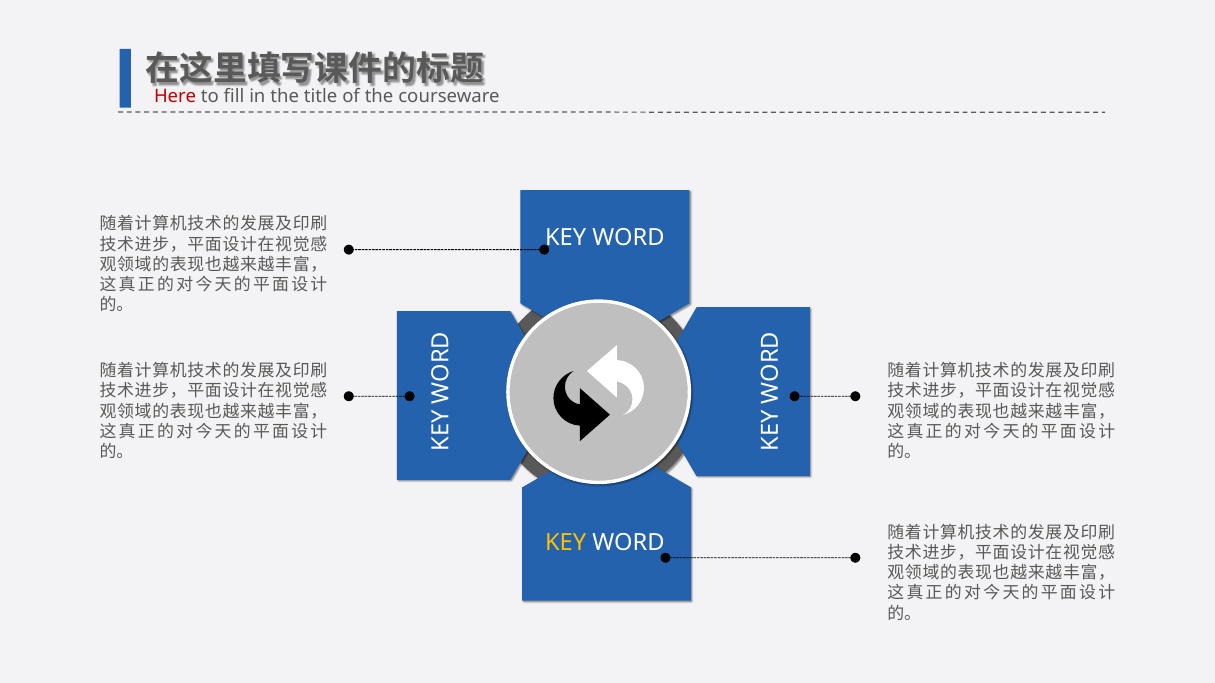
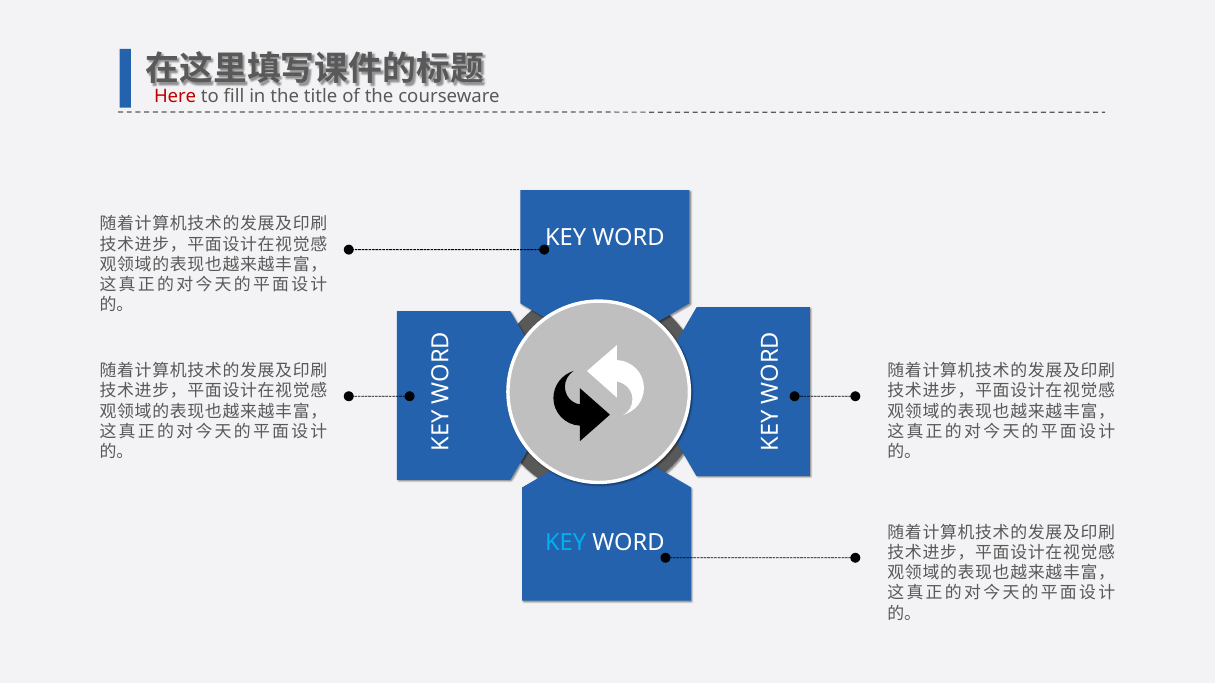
KEY at (566, 543) colour: yellow -> light blue
